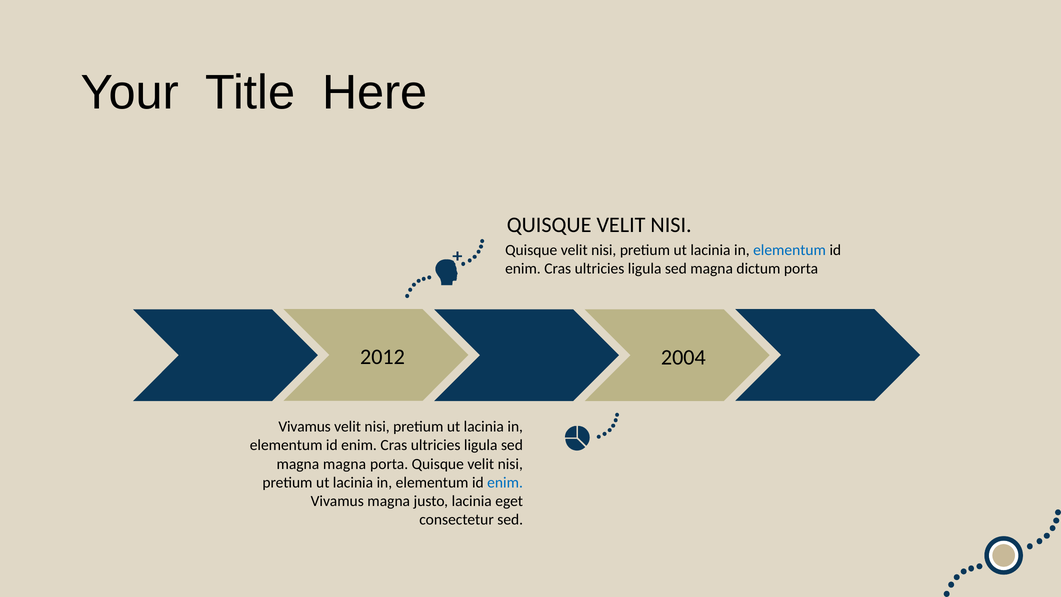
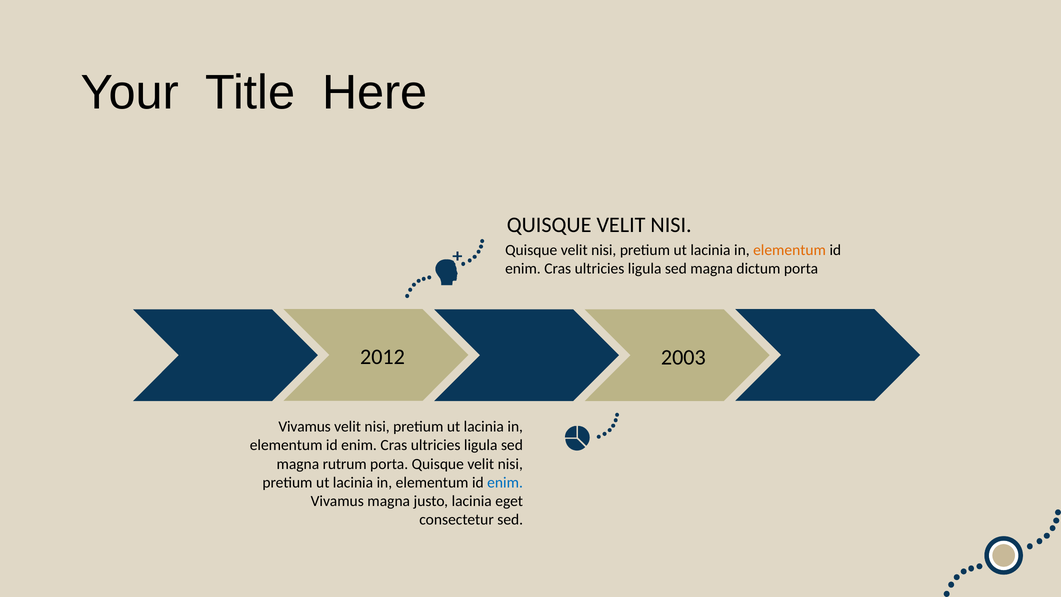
elementum at (790, 250) colour: blue -> orange
2004: 2004 -> 2003
magna magna: magna -> rutrum
